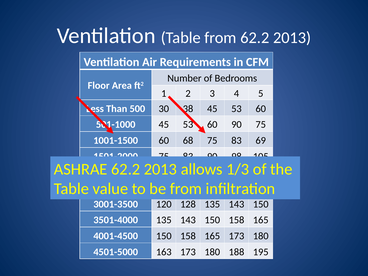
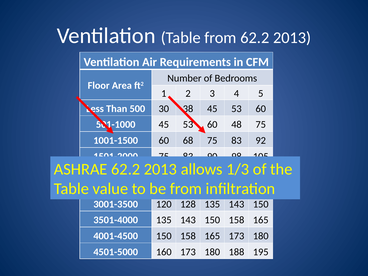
60 90: 90 -> 48
69: 69 -> 92
163: 163 -> 160
